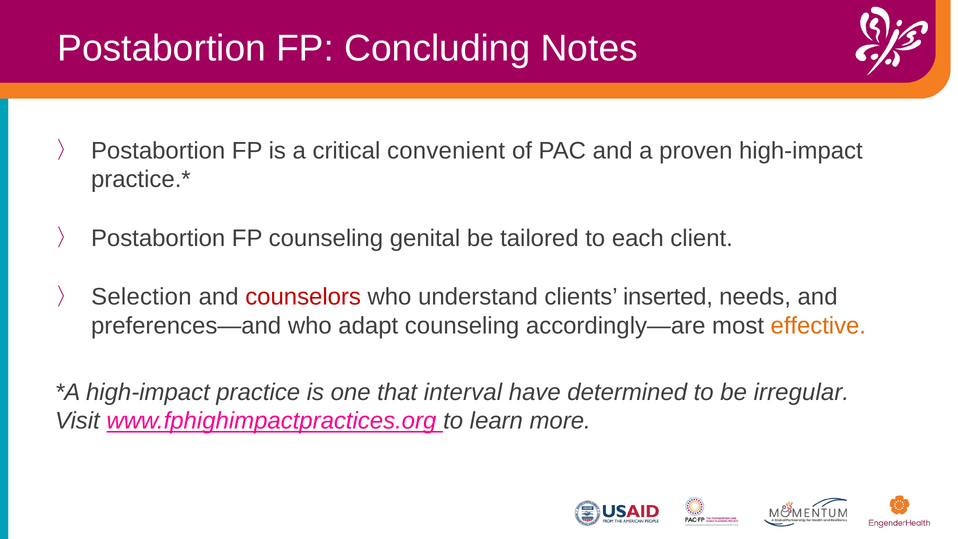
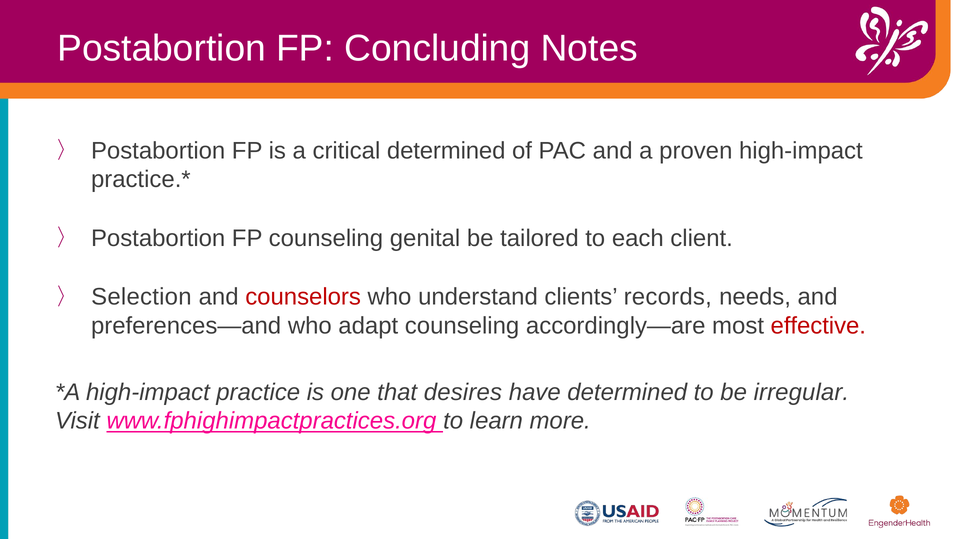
critical convenient: convenient -> determined
inserted: inserted -> records
effective colour: orange -> red
interval: interval -> desires
